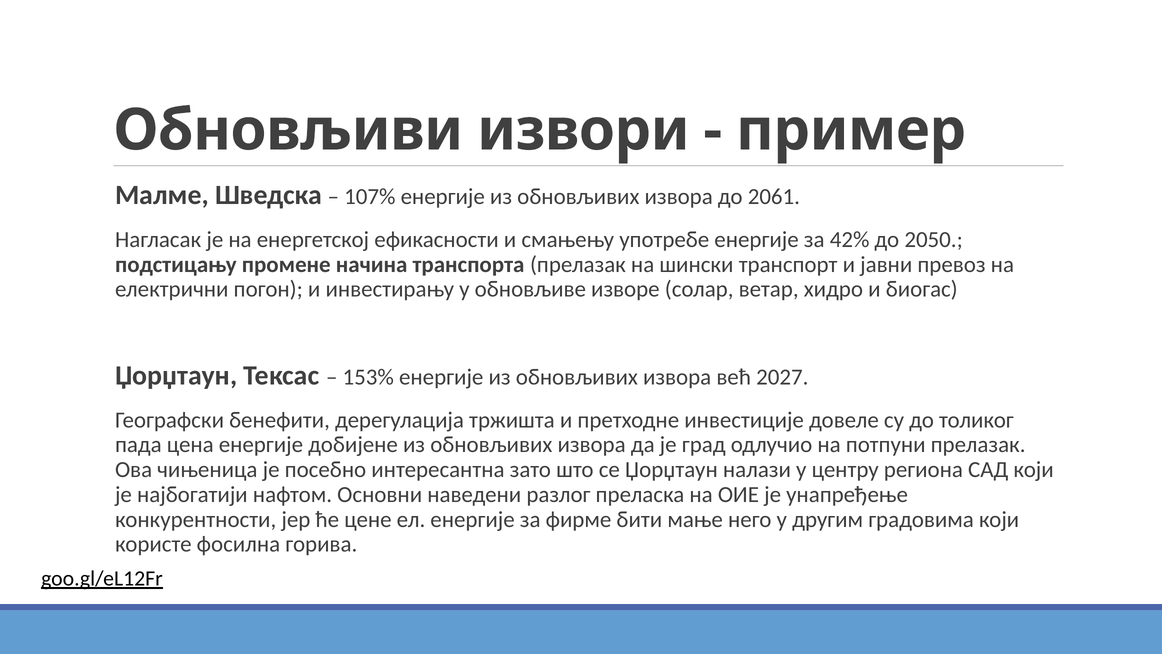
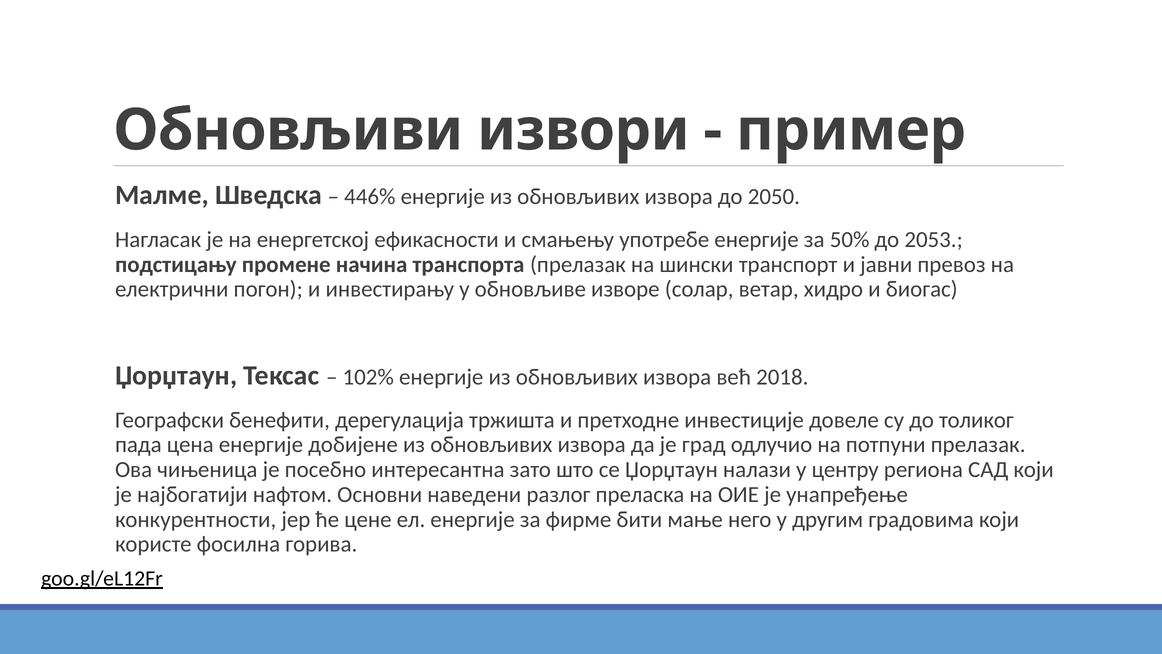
107%: 107% -> 446%
2061: 2061 -> 2050
42%: 42% -> 50%
2050: 2050 -> 2053
153%: 153% -> 102%
2027: 2027 -> 2018
